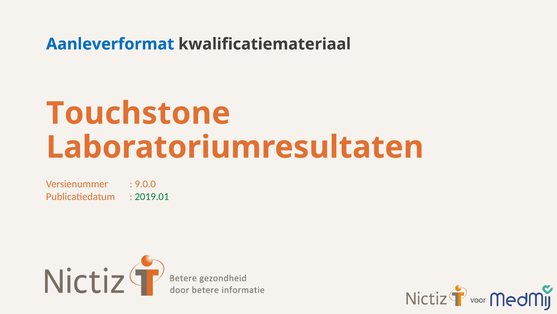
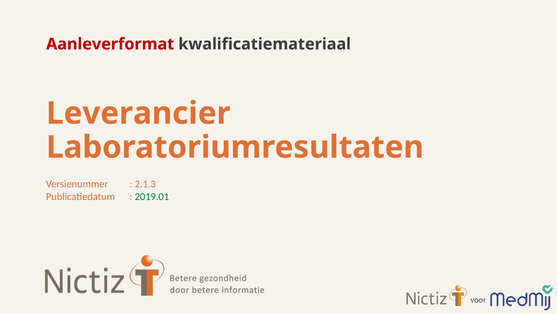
Aanleverformat colour: blue -> red
Touchstone: Touchstone -> Leverancier
9.0.0: 9.0.0 -> 2.1.3
